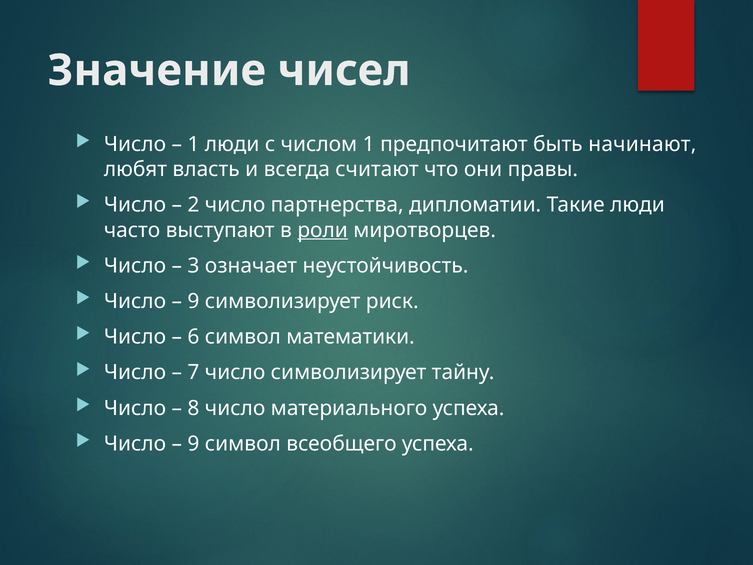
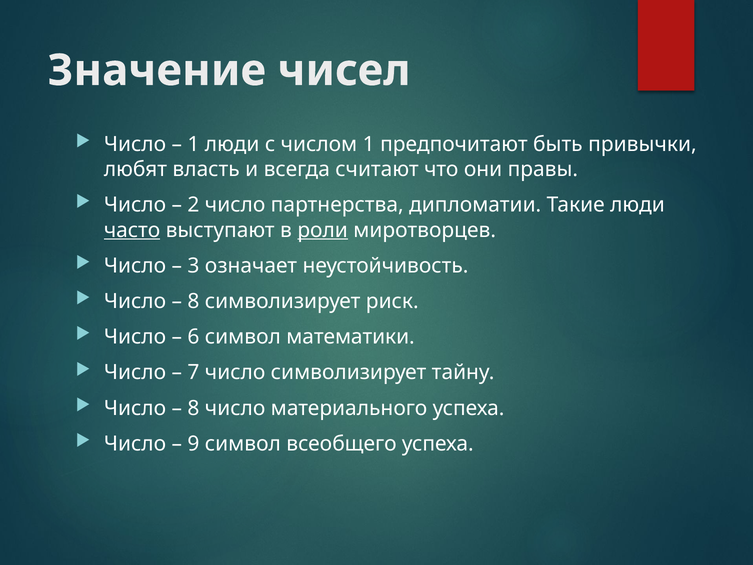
начинают: начинают -> привычки
часто underline: none -> present
9 at (193, 301): 9 -> 8
